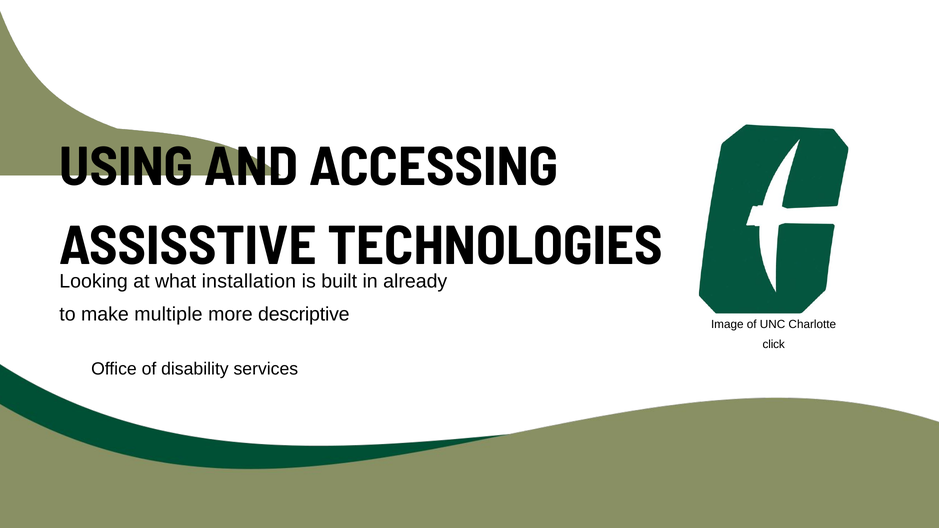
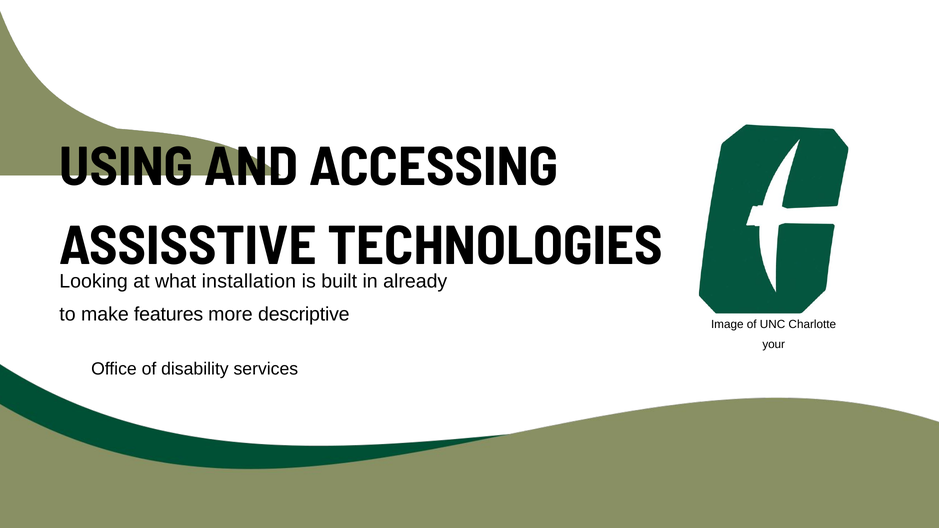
multiple: multiple -> features
click: click -> your
